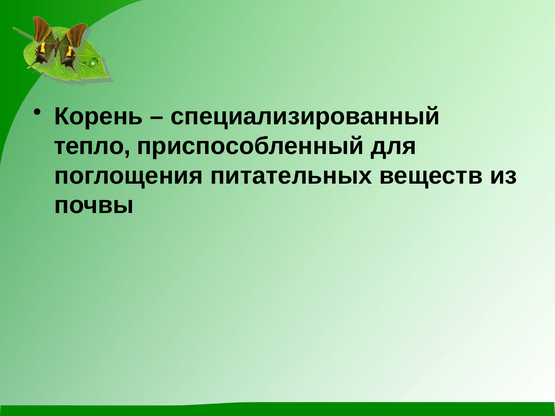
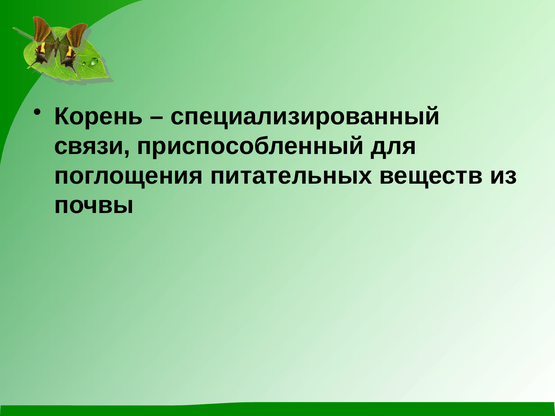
тепло: тепло -> связи
